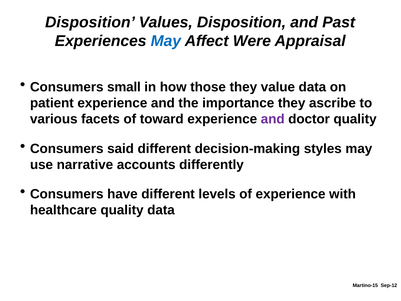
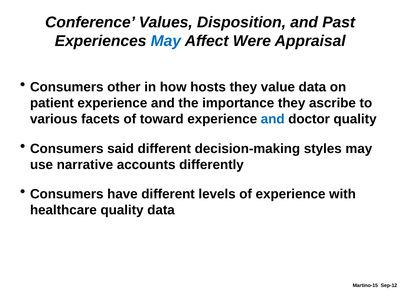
Disposition at (90, 22): Disposition -> Conference
small: small -> other
those: those -> hosts
and at (273, 119) colour: purple -> blue
